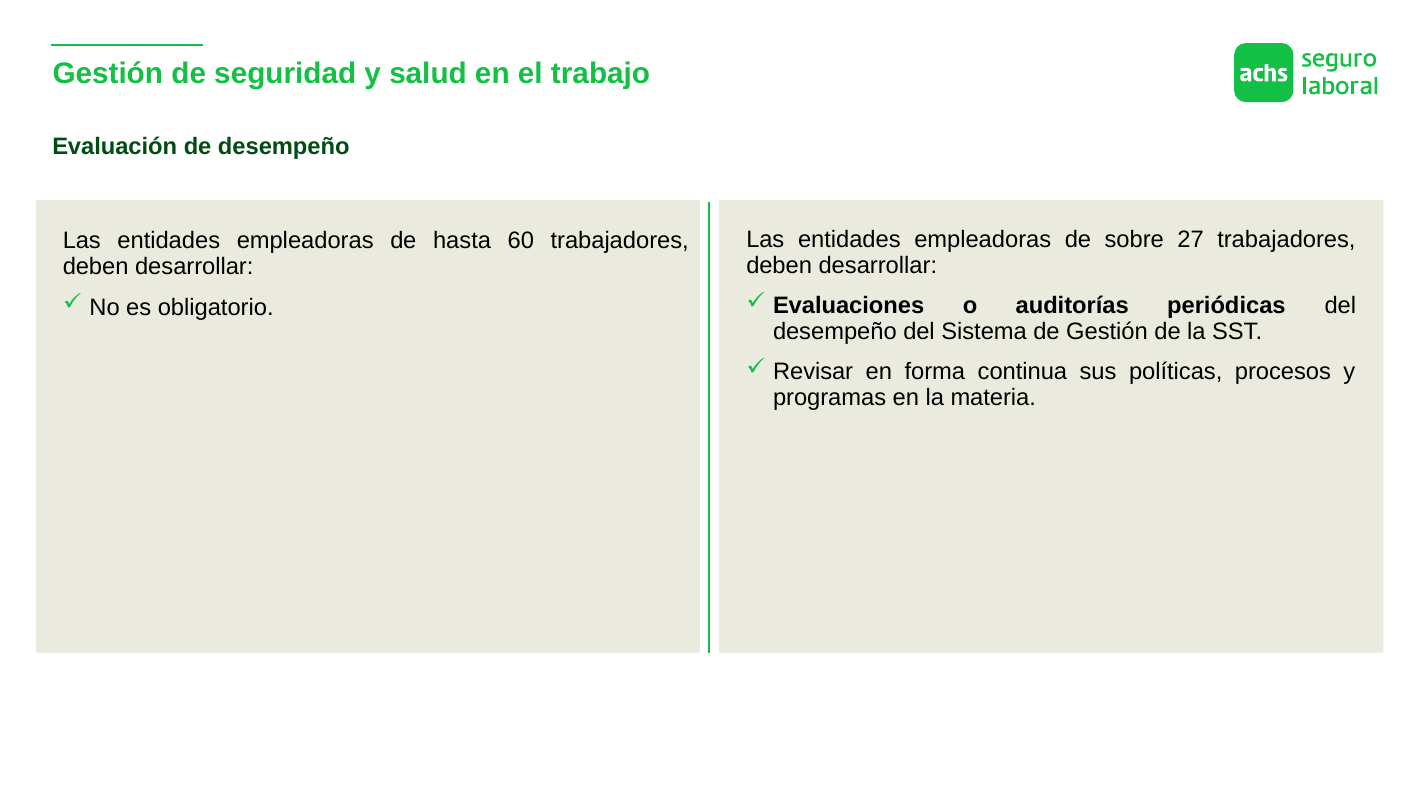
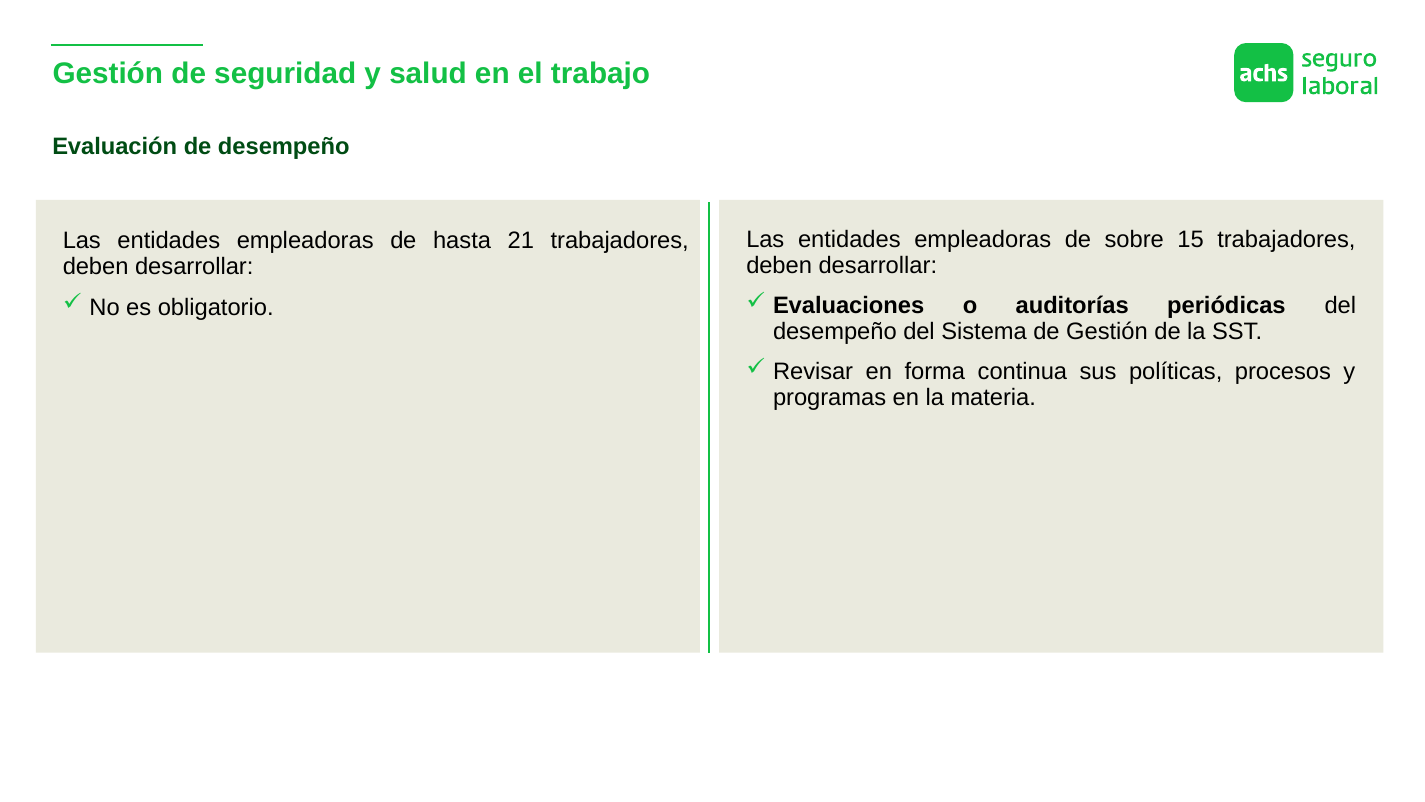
27: 27 -> 15
60: 60 -> 21
